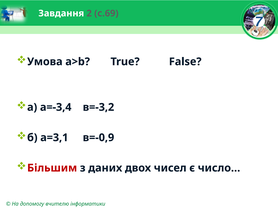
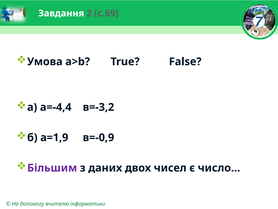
а=-3,4: а=-3,4 -> а=-4,4
а=3,1: а=3,1 -> а=1,9
Більшим colour: red -> purple
